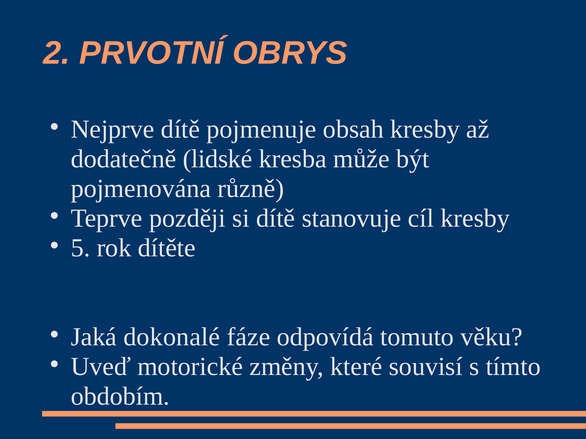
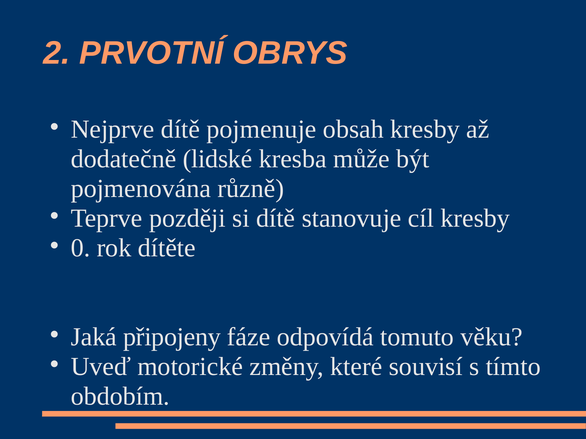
5: 5 -> 0
dokonalé: dokonalé -> připojeny
